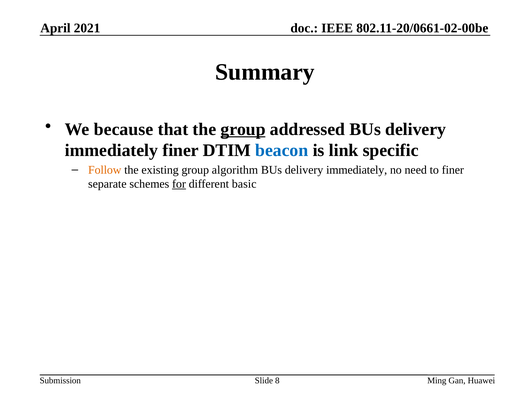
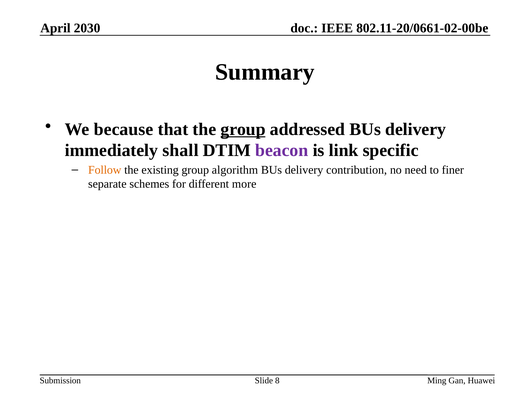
2021: 2021 -> 2030
immediately finer: finer -> shall
beacon colour: blue -> purple
immediately at (357, 170): immediately -> contribution
for underline: present -> none
basic: basic -> more
